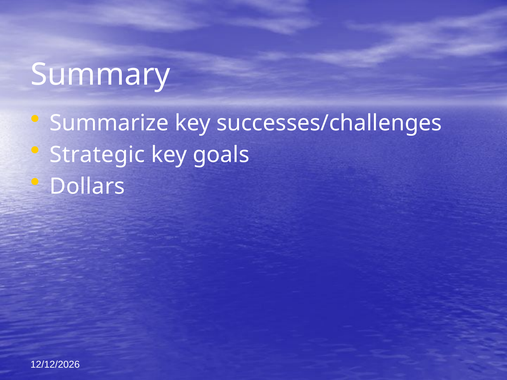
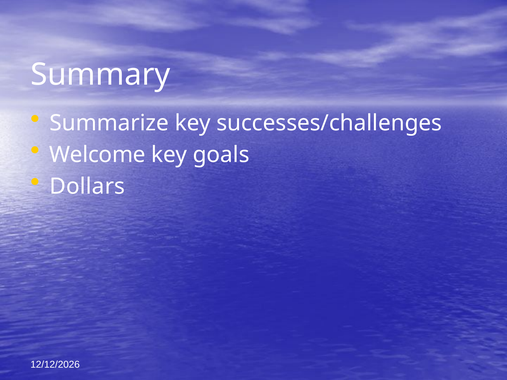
Strategic: Strategic -> Welcome
